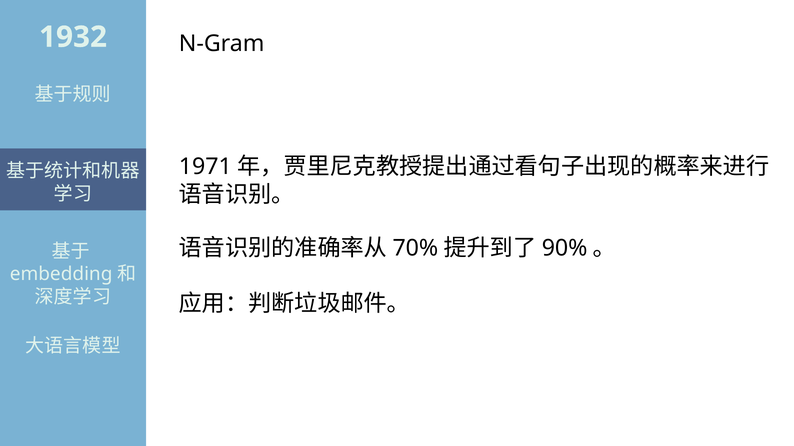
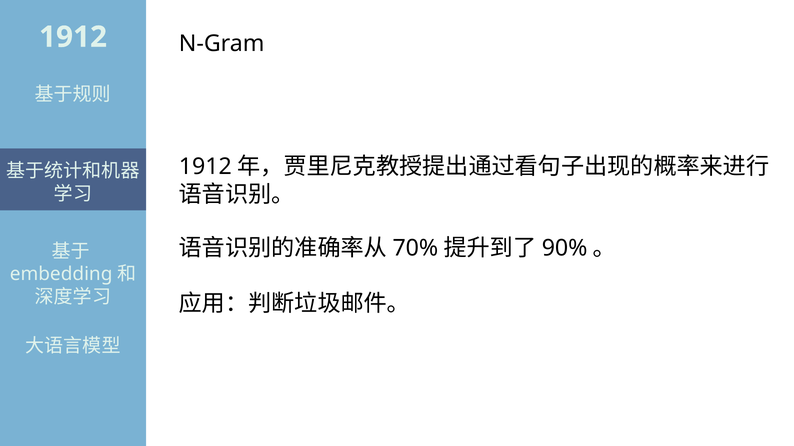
1932 at (73, 37): 1932 -> 1912
1971 at (205, 167): 1971 -> 1912
